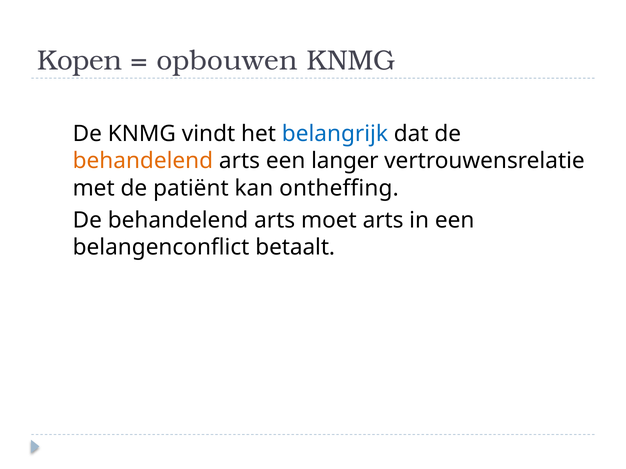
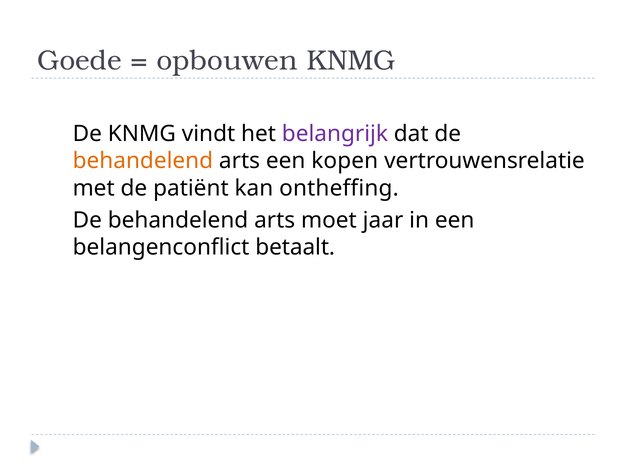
Kopen: Kopen -> Goede
belangrijk colour: blue -> purple
langer: langer -> kopen
moet arts: arts -> jaar
